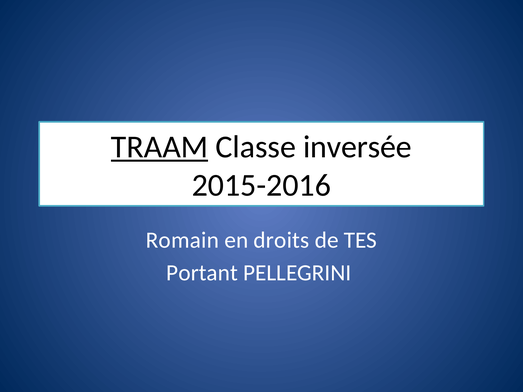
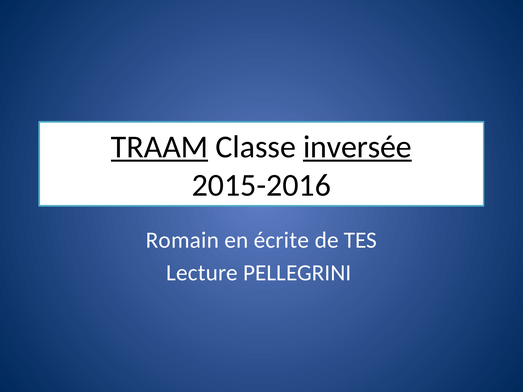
inversée underline: none -> present
droits: droits -> écrite
Portant: Portant -> Lecture
